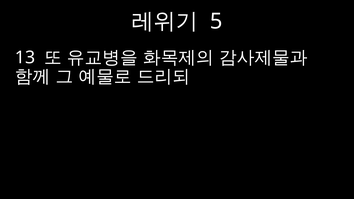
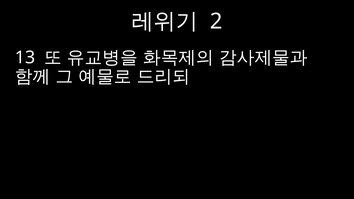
5: 5 -> 2
